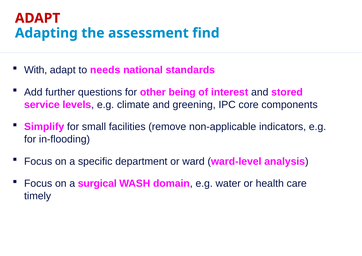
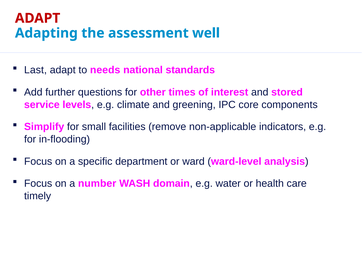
find: find -> well
With: With -> Last
being: being -> times
surgical: surgical -> number
